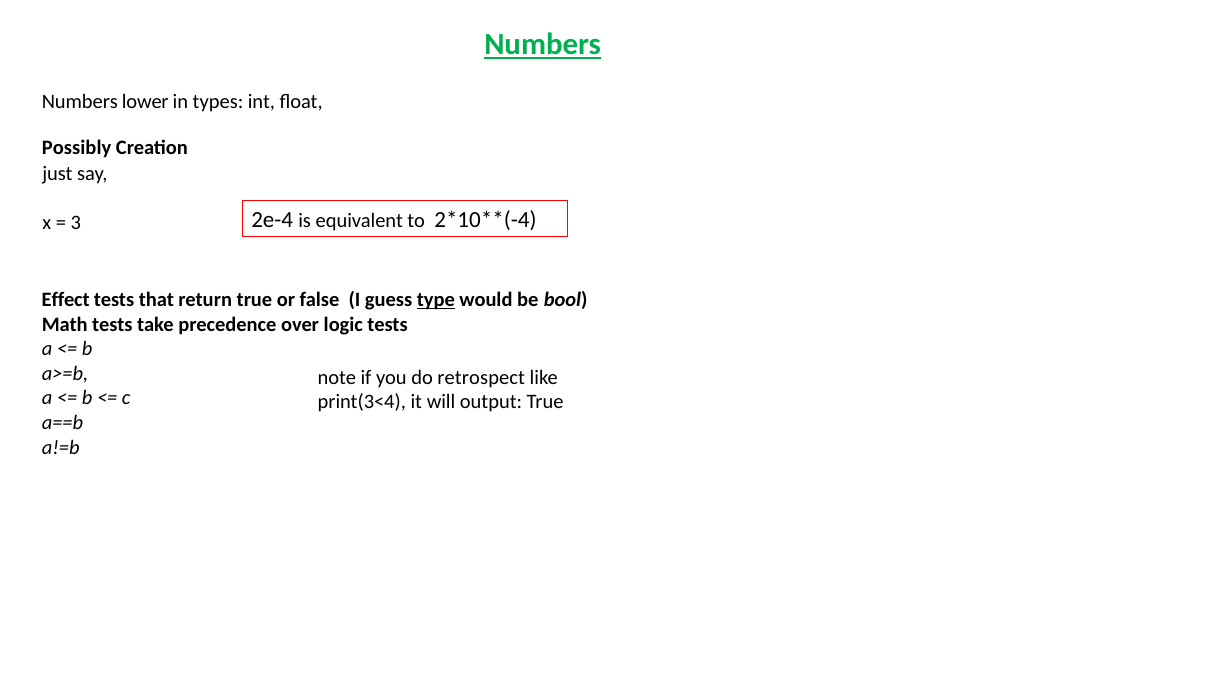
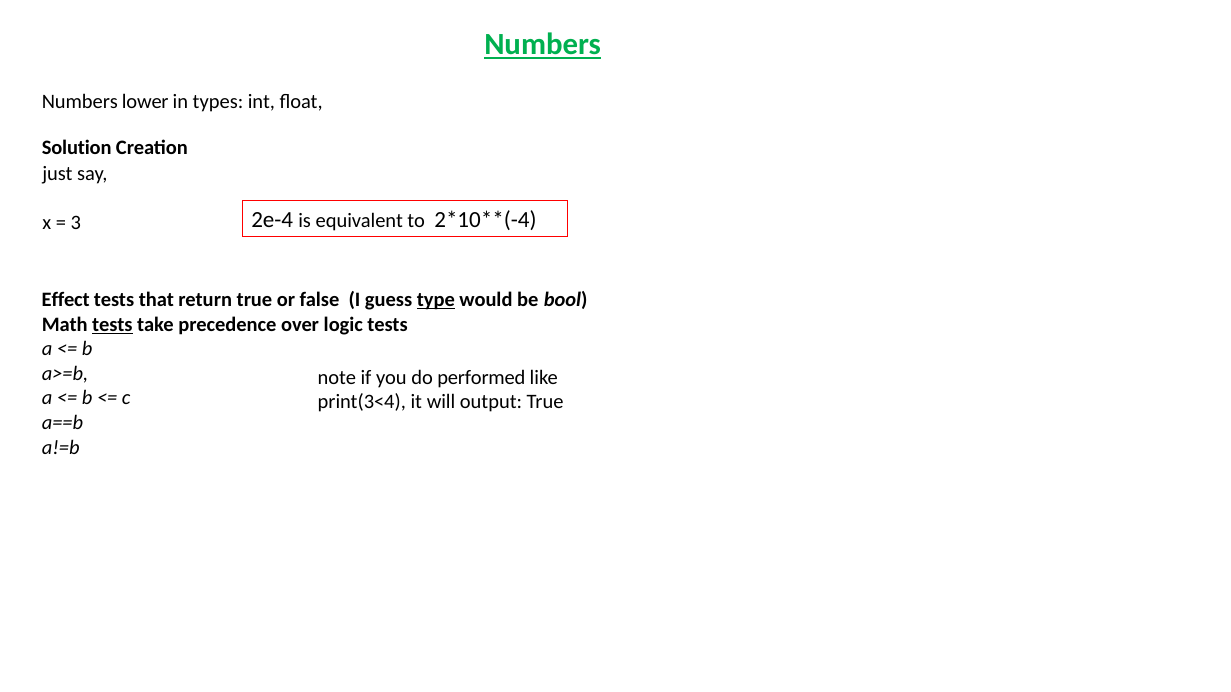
Possibly: Possibly -> Solution
tests at (112, 325) underline: none -> present
retrospect: retrospect -> performed
